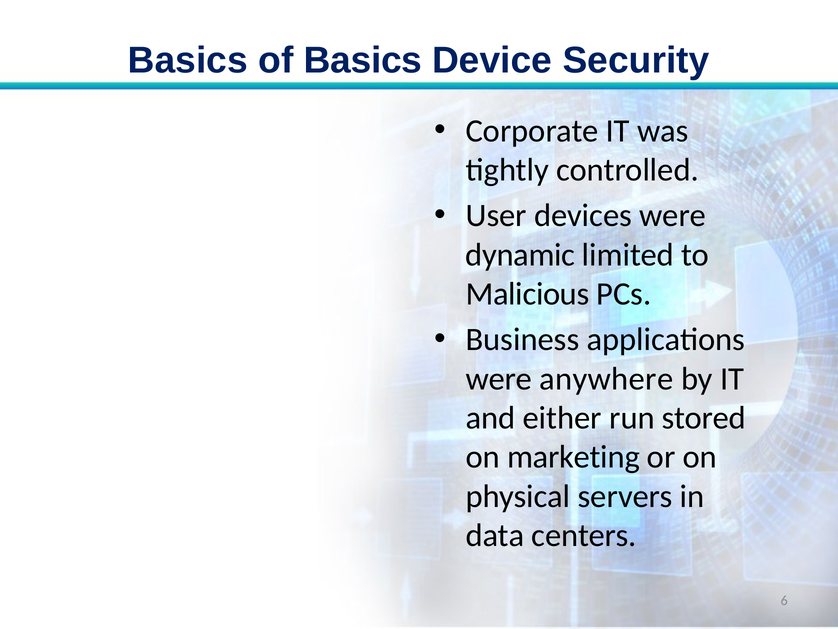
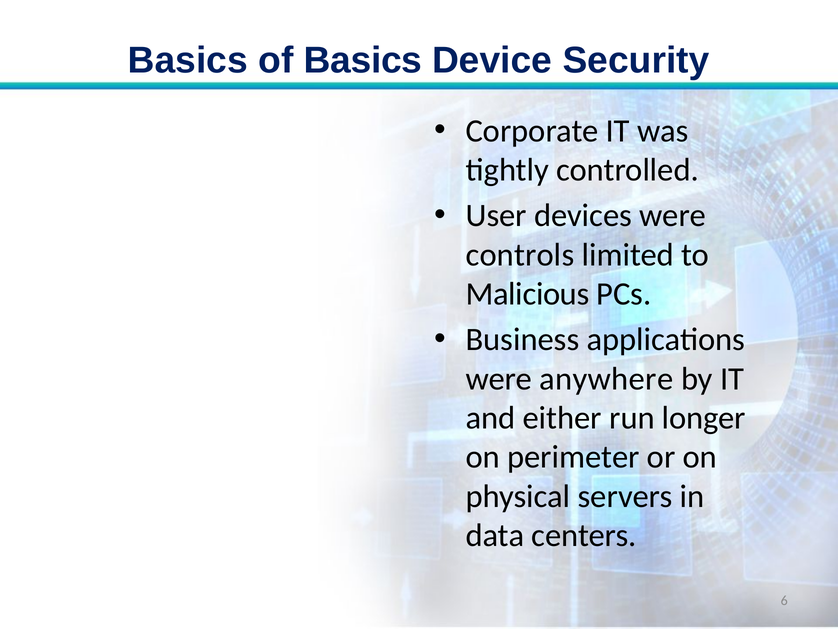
dynamic: dynamic -> controls
stored: stored -> longer
marketing: marketing -> perimeter
